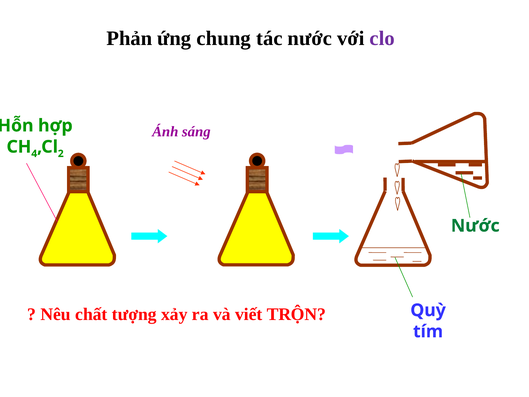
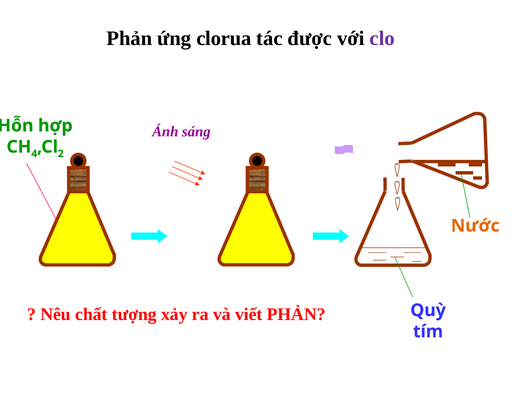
chung: chung -> clorua
tác nước: nước -> được
Nước at (475, 226) colour: green -> orange
viết TRỘN: TRỘN -> PHẢN
